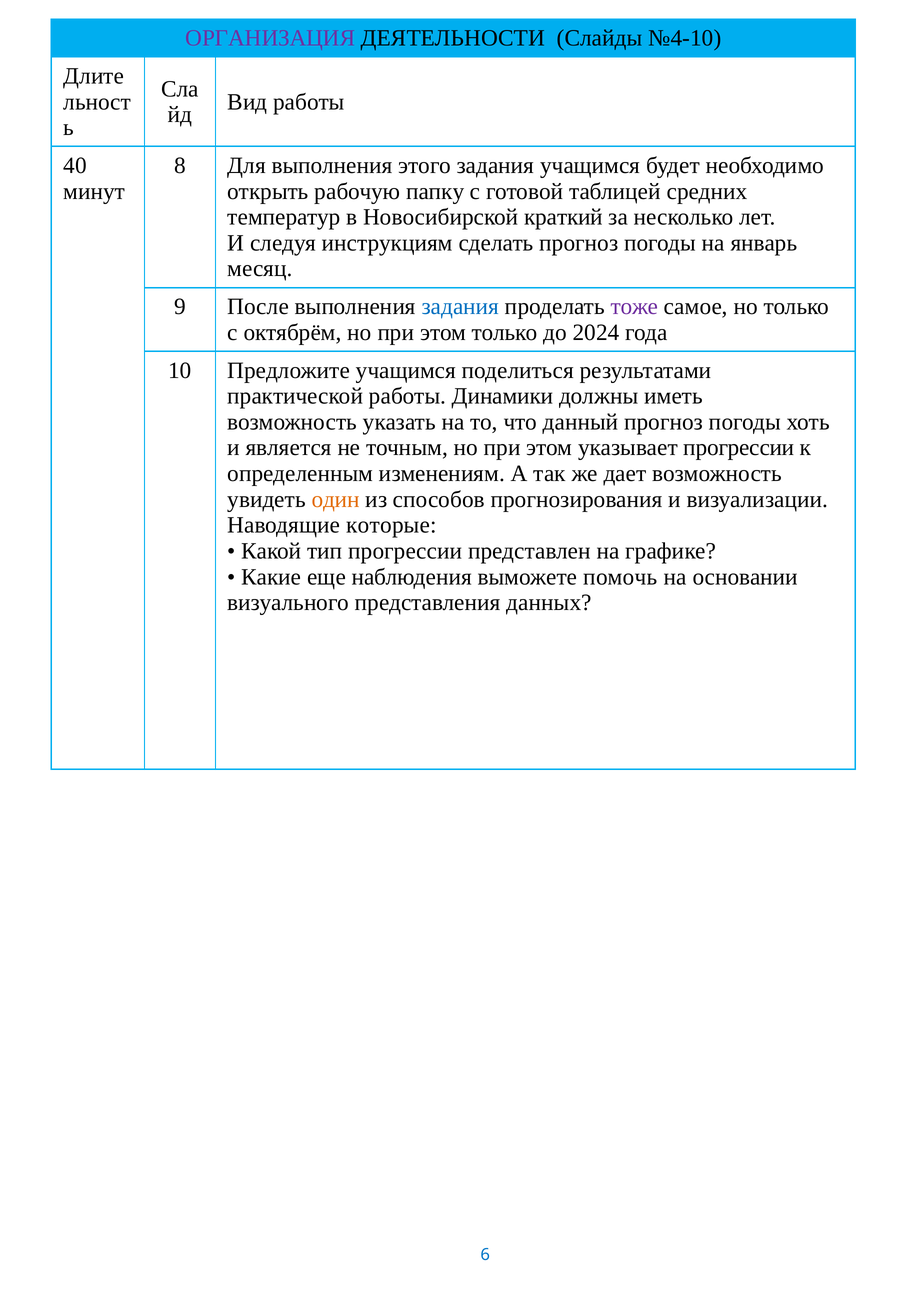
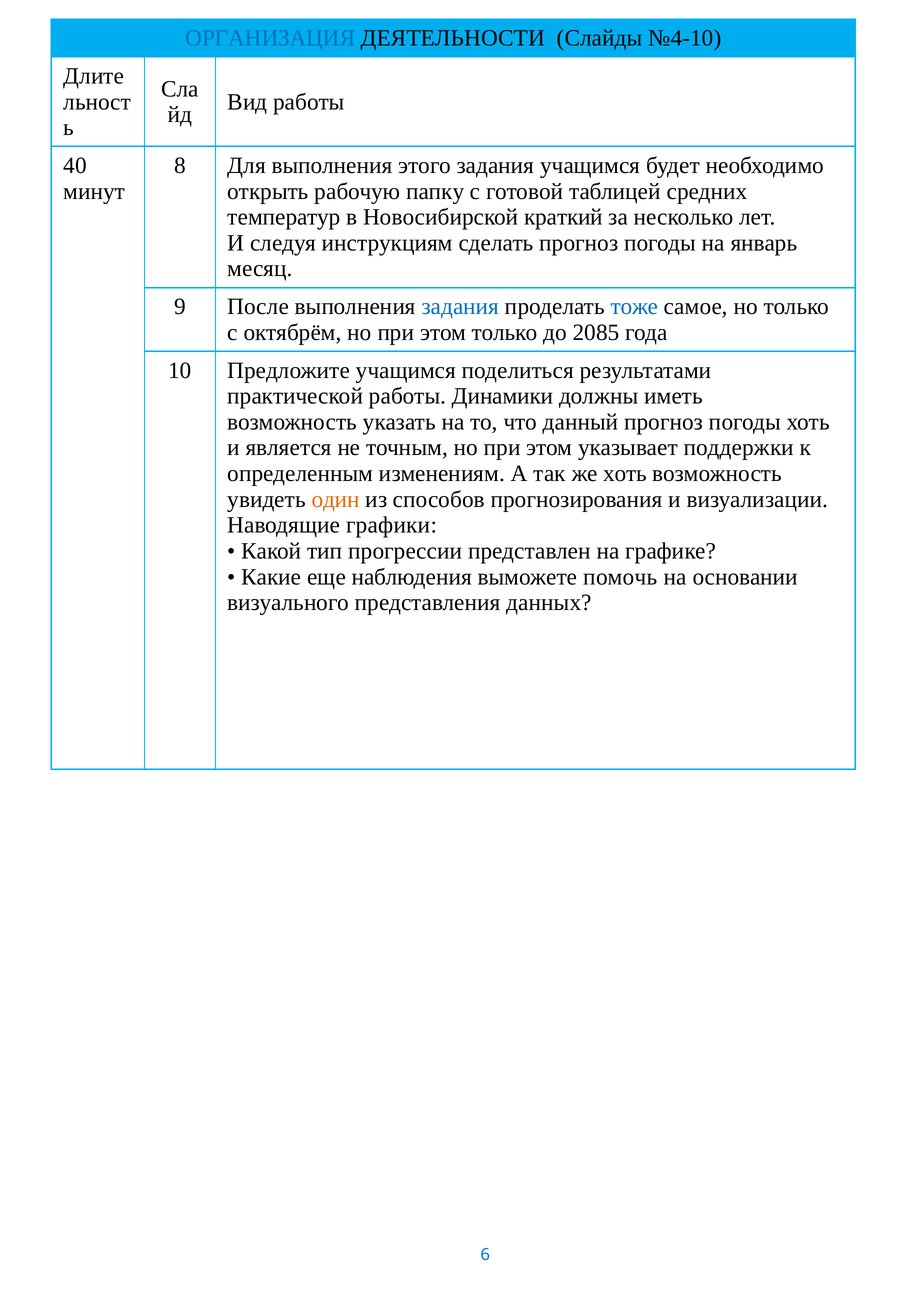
ОРГАНИЗАЦИЯ colour: purple -> blue
тоже colour: purple -> blue
2024: 2024 -> 2085
указывает прогрессии: прогрессии -> поддержки
же дает: дает -> хоть
которые: которые -> графики
